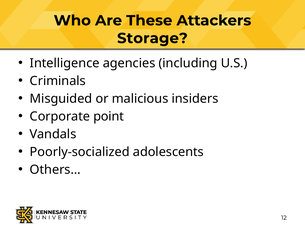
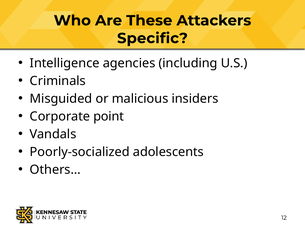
Storage: Storage -> Specific
